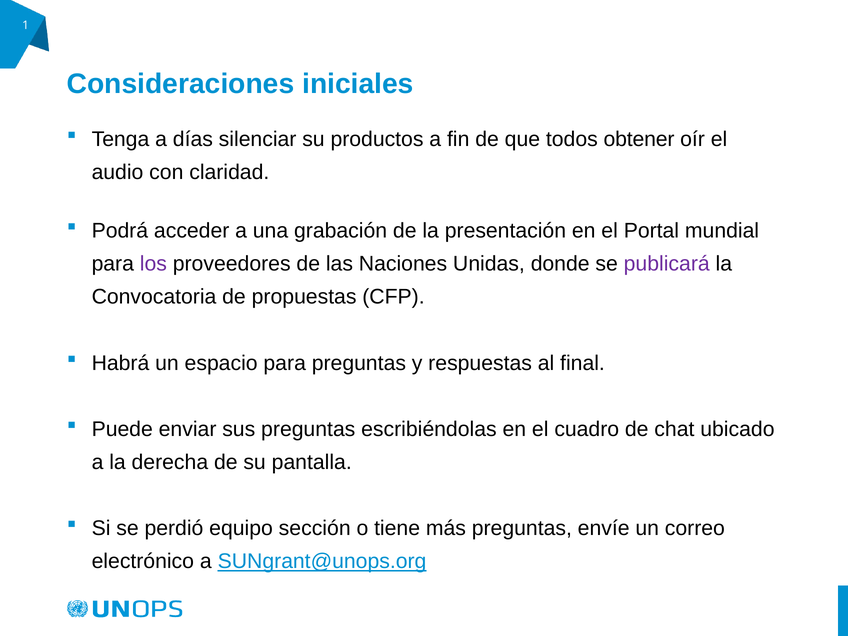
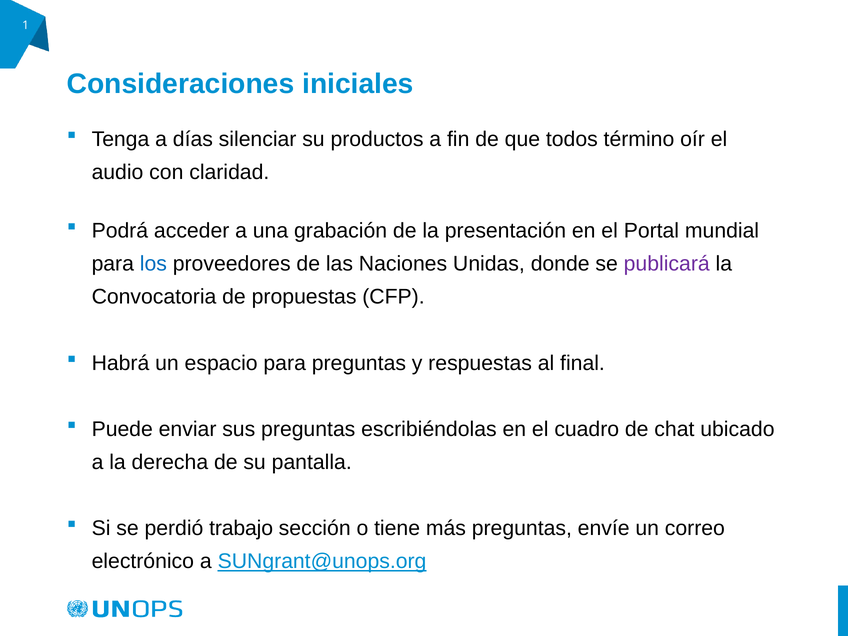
obtener: obtener -> término
los colour: purple -> blue
equipo: equipo -> trabajo
